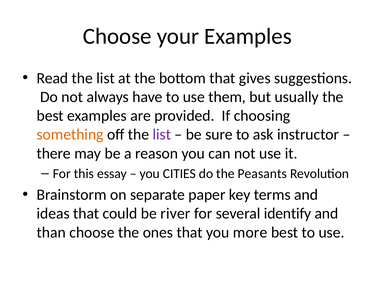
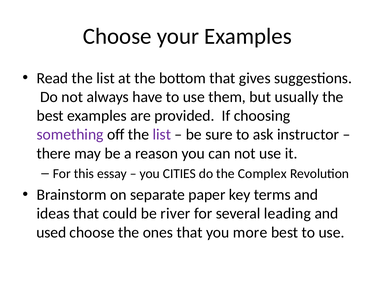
something colour: orange -> purple
Peasants: Peasants -> Complex
identify: identify -> leading
than: than -> used
